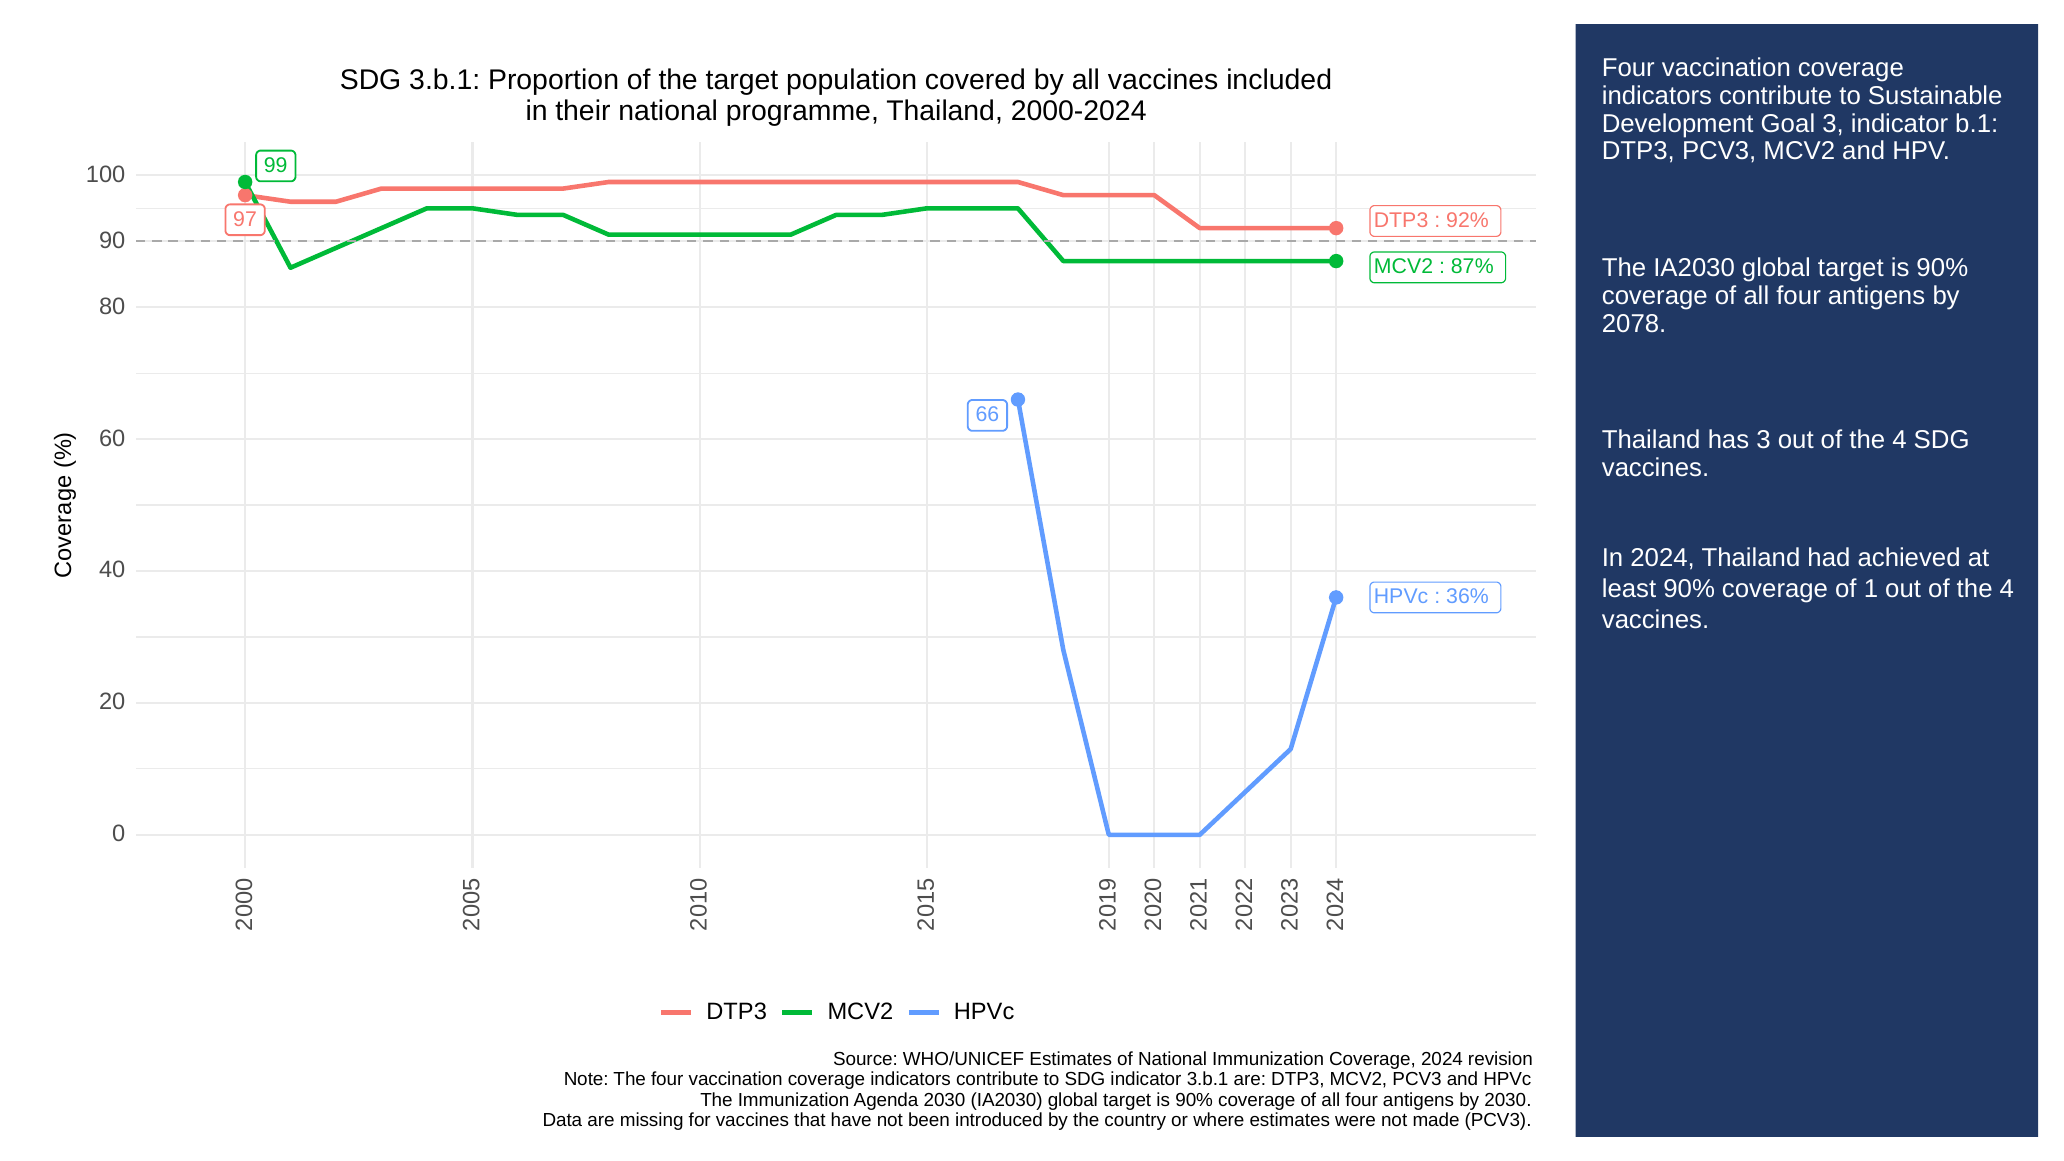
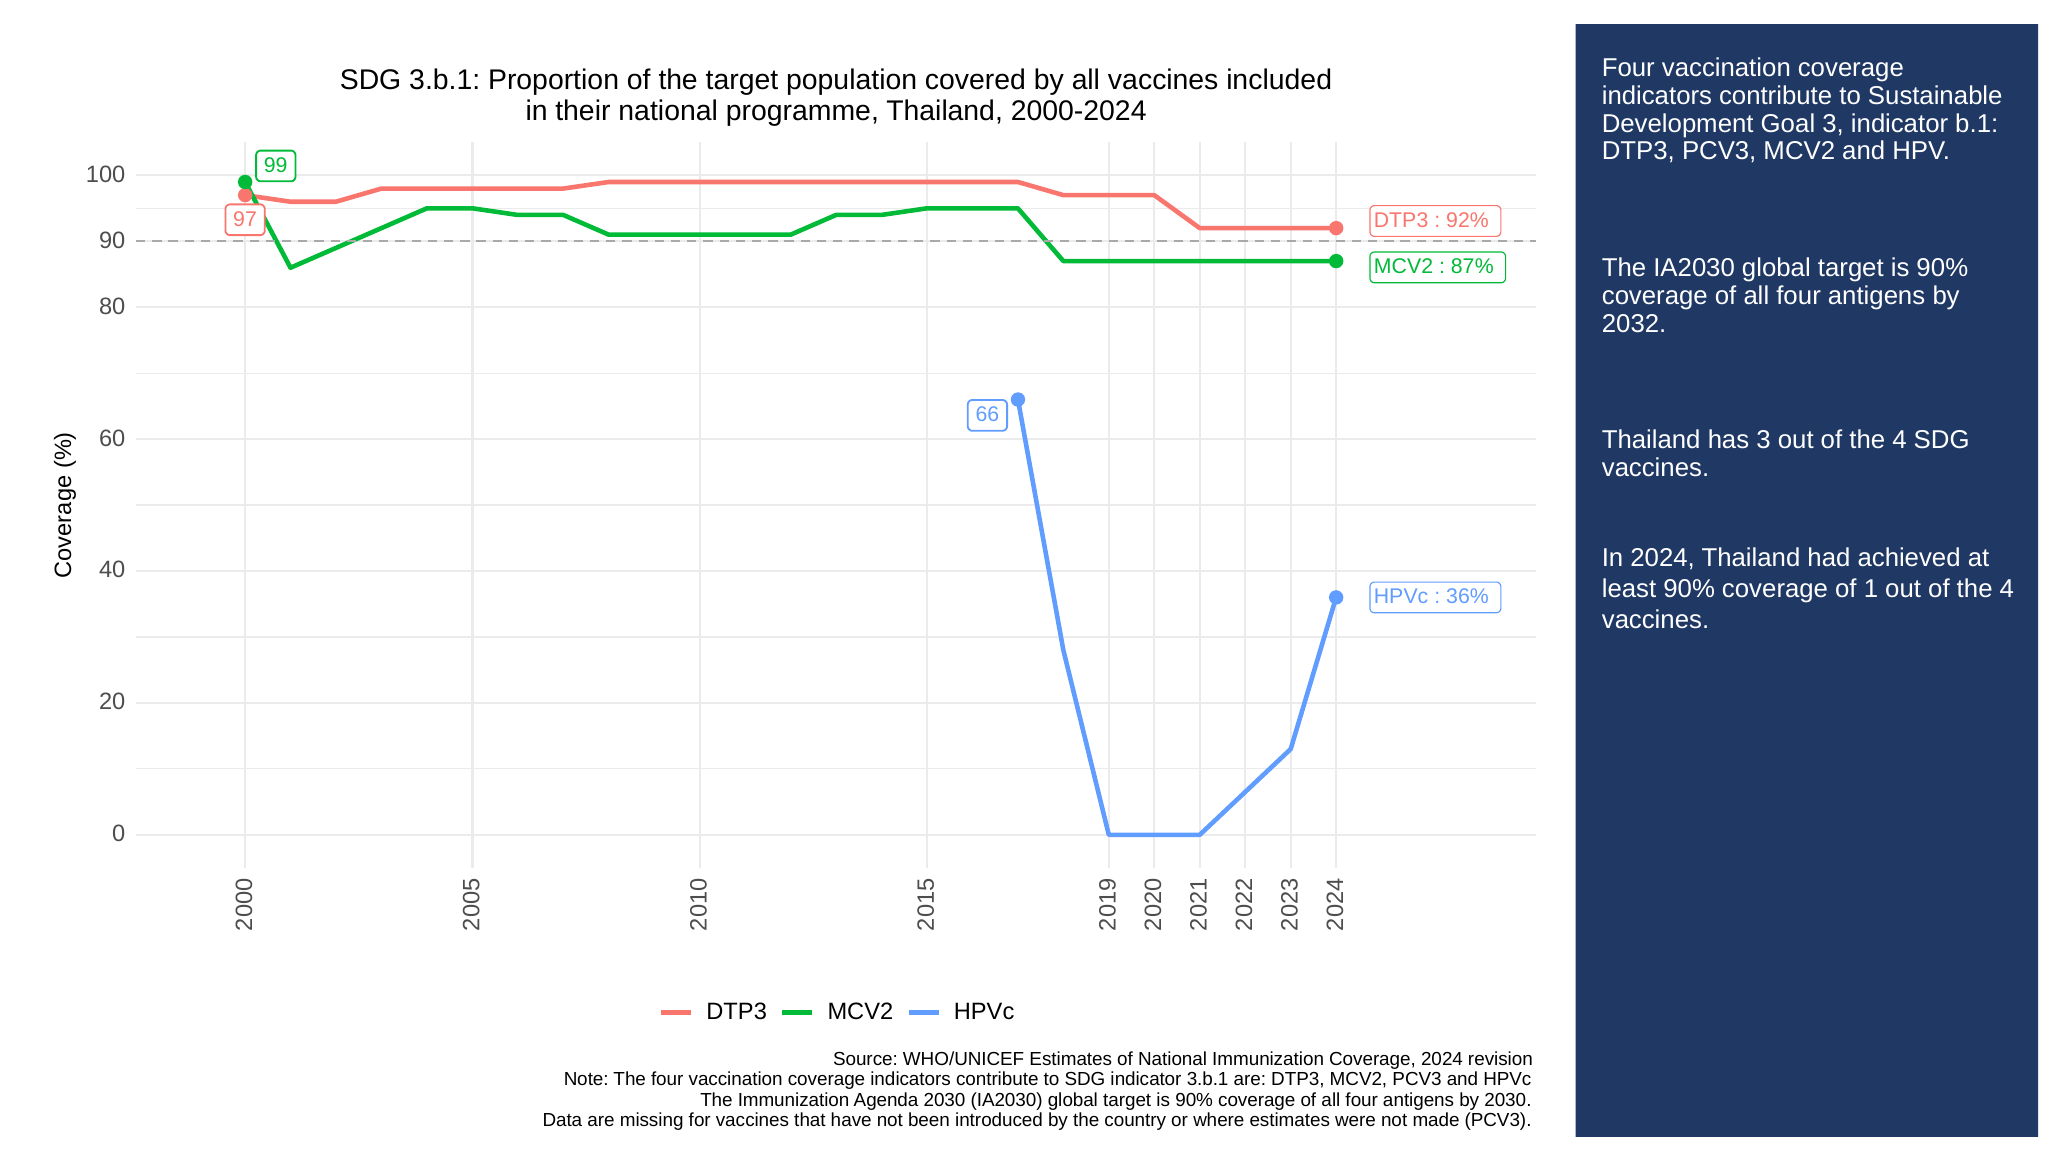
2078: 2078 -> 2032
